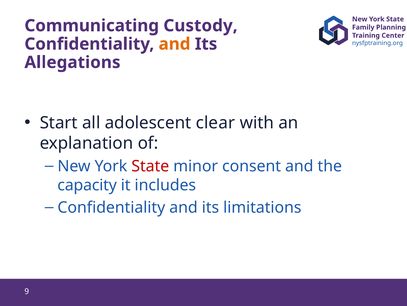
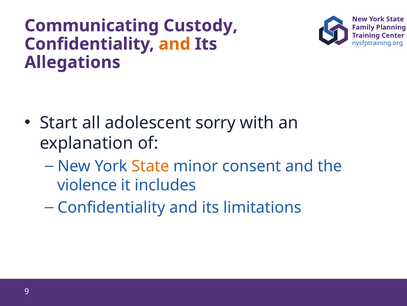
clear: clear -> sorry
State at (150, 166) colour: red -> orange
capacity: capacity -> violence
